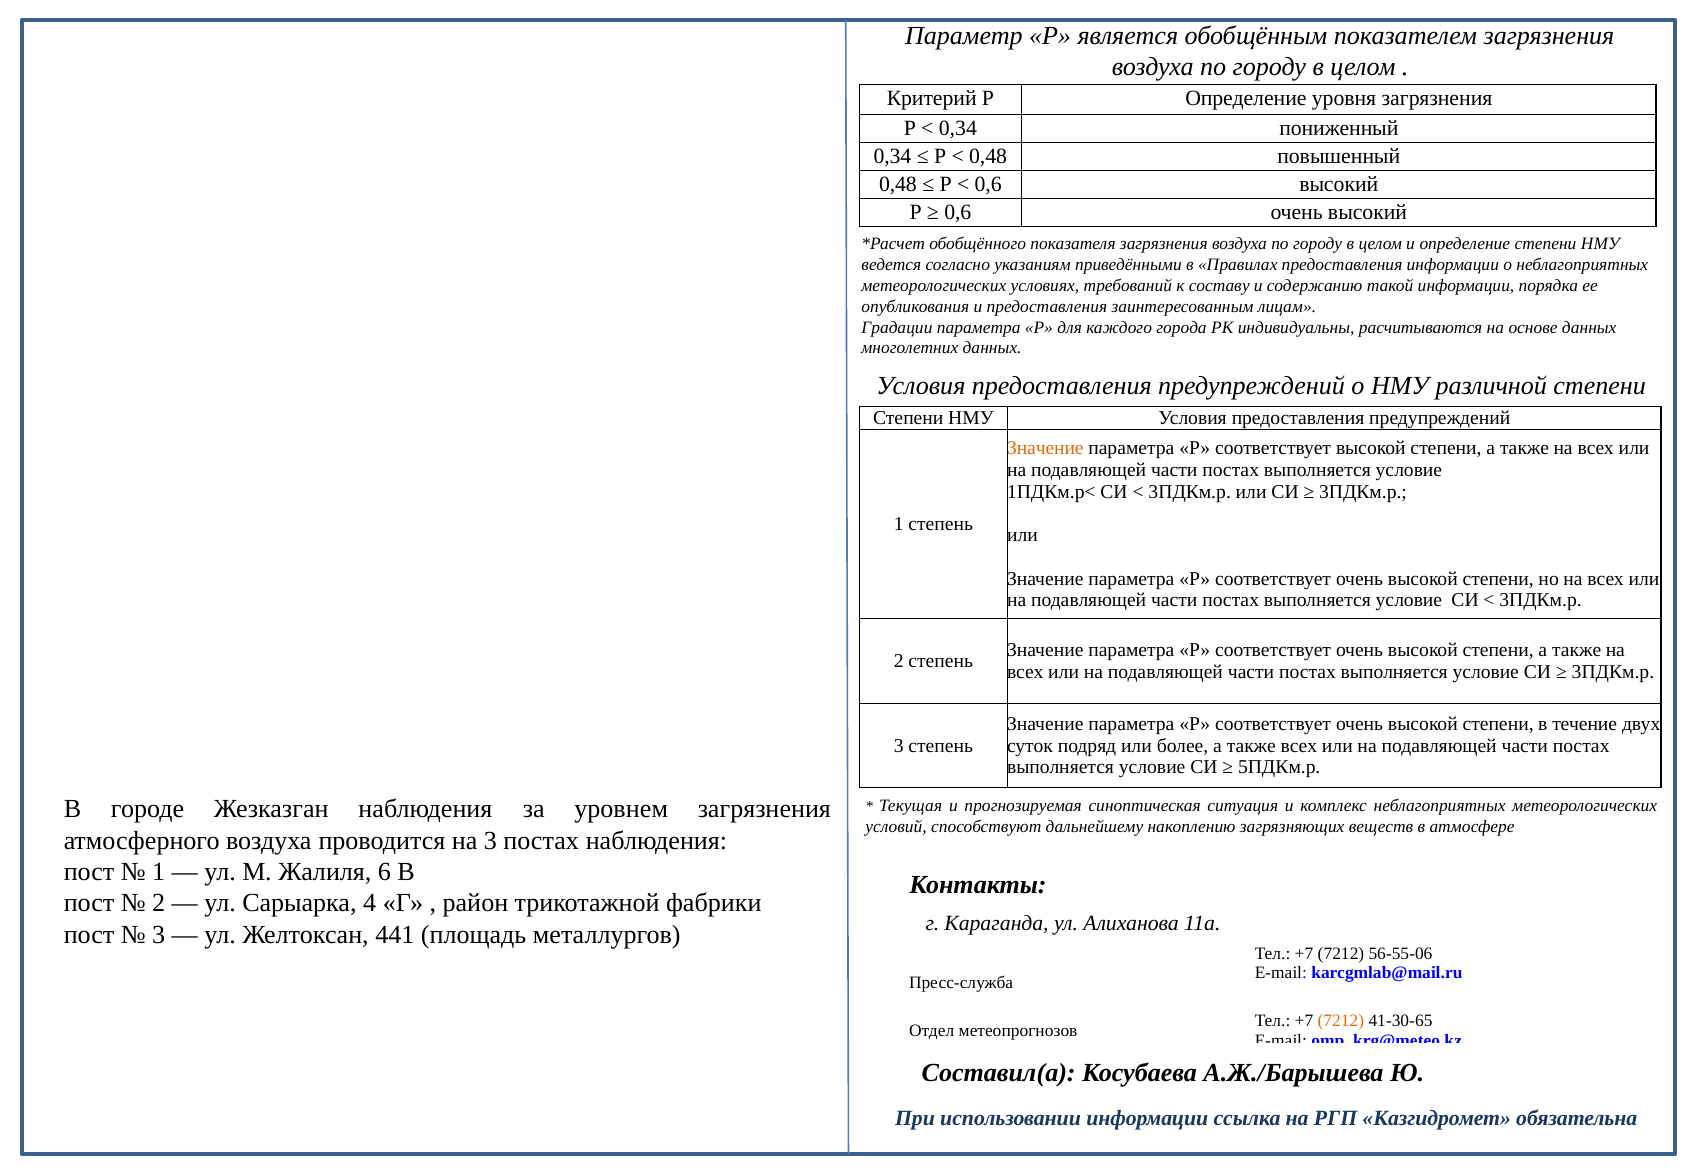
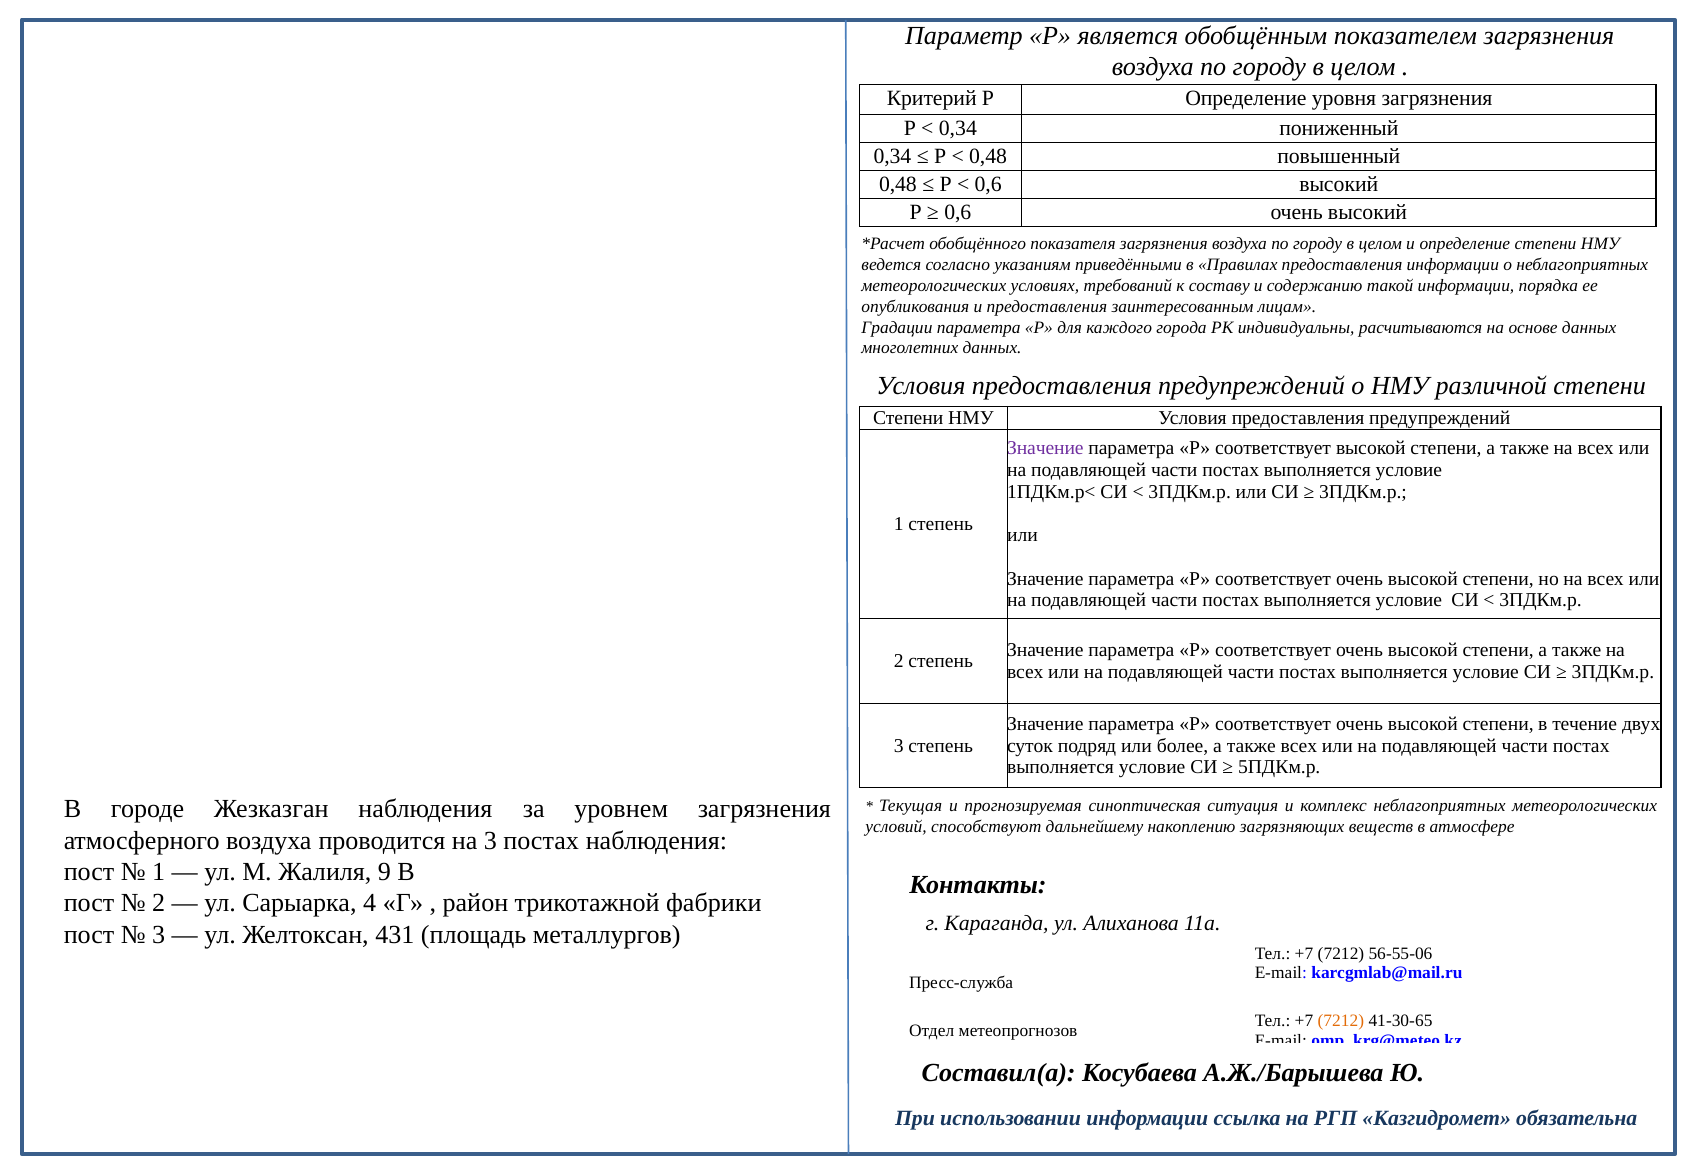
Значение at (1045, 449) colour: orange -> purple
6: 6 -> 9
441: 441 -> 431
